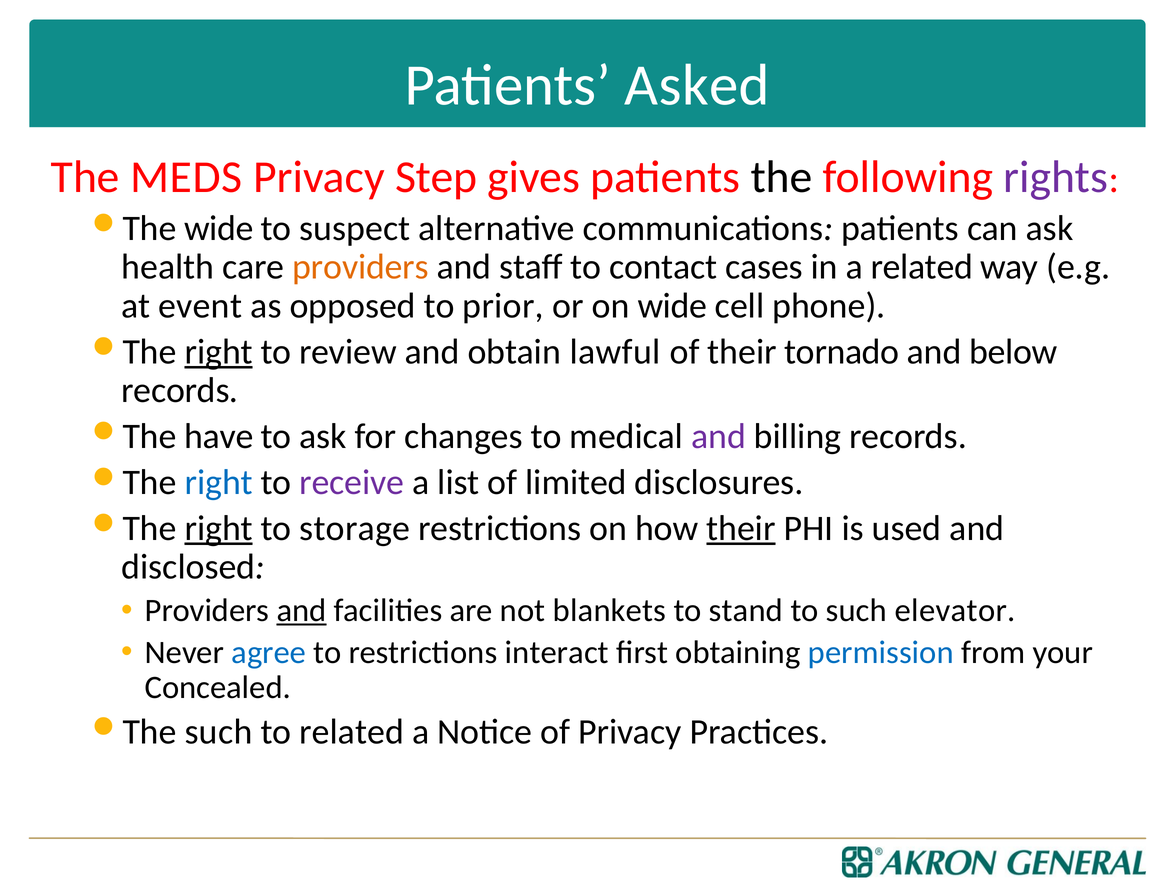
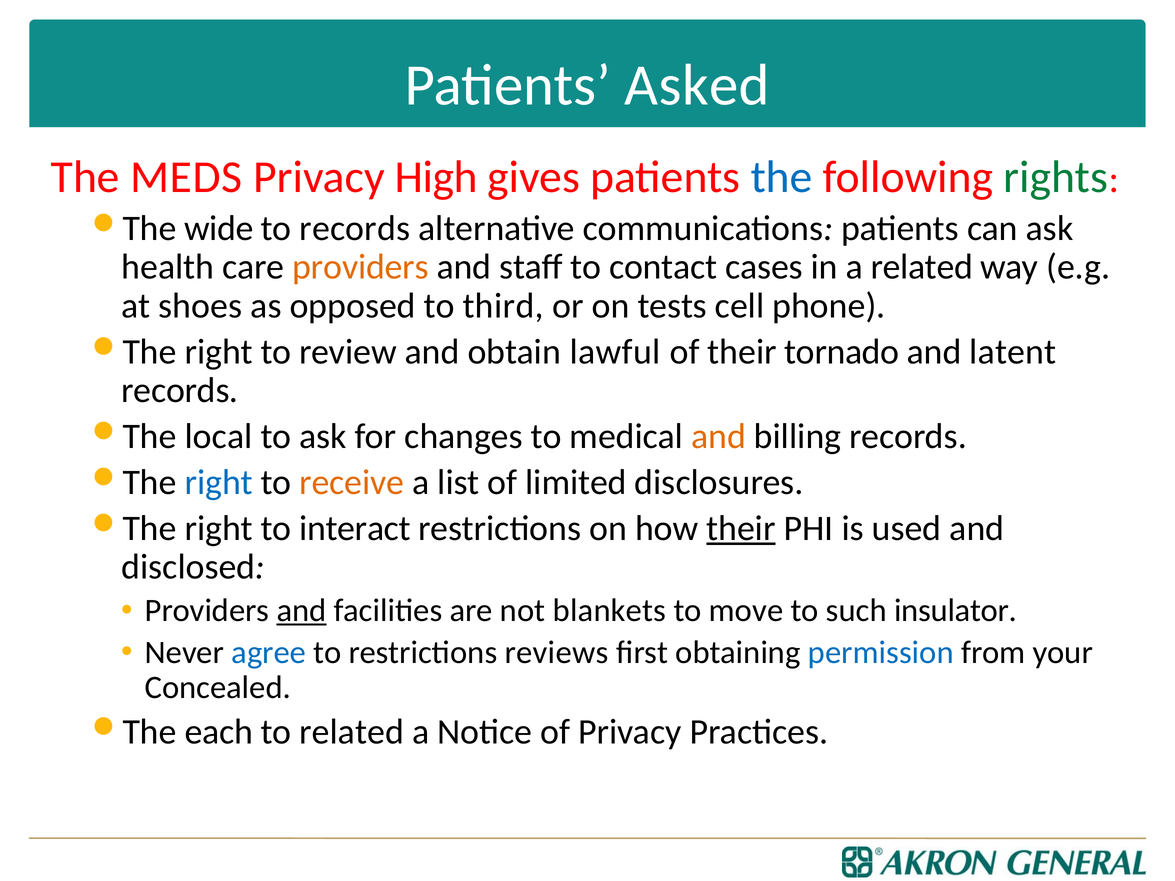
Step: Step -> High
the at (782, 177) colour: black -> blue
rights colour: purple -> green
to suspect: suspect -> records
event: event -> shoes
prior: prior -> third
on wide: wide -> tests
right at (219, 352) underline: present -> none
below: below -> latent
have: have -> local
and at (719, 437) colour: purple -> orange
receive colour: purple -> orange
right at (219, 528) underline: present -> none
storage: storage -> interact
stand: stand -> move
elevator: elevator -> insulator
interact: interact -> reviews
such at (219, 732): such -> each
